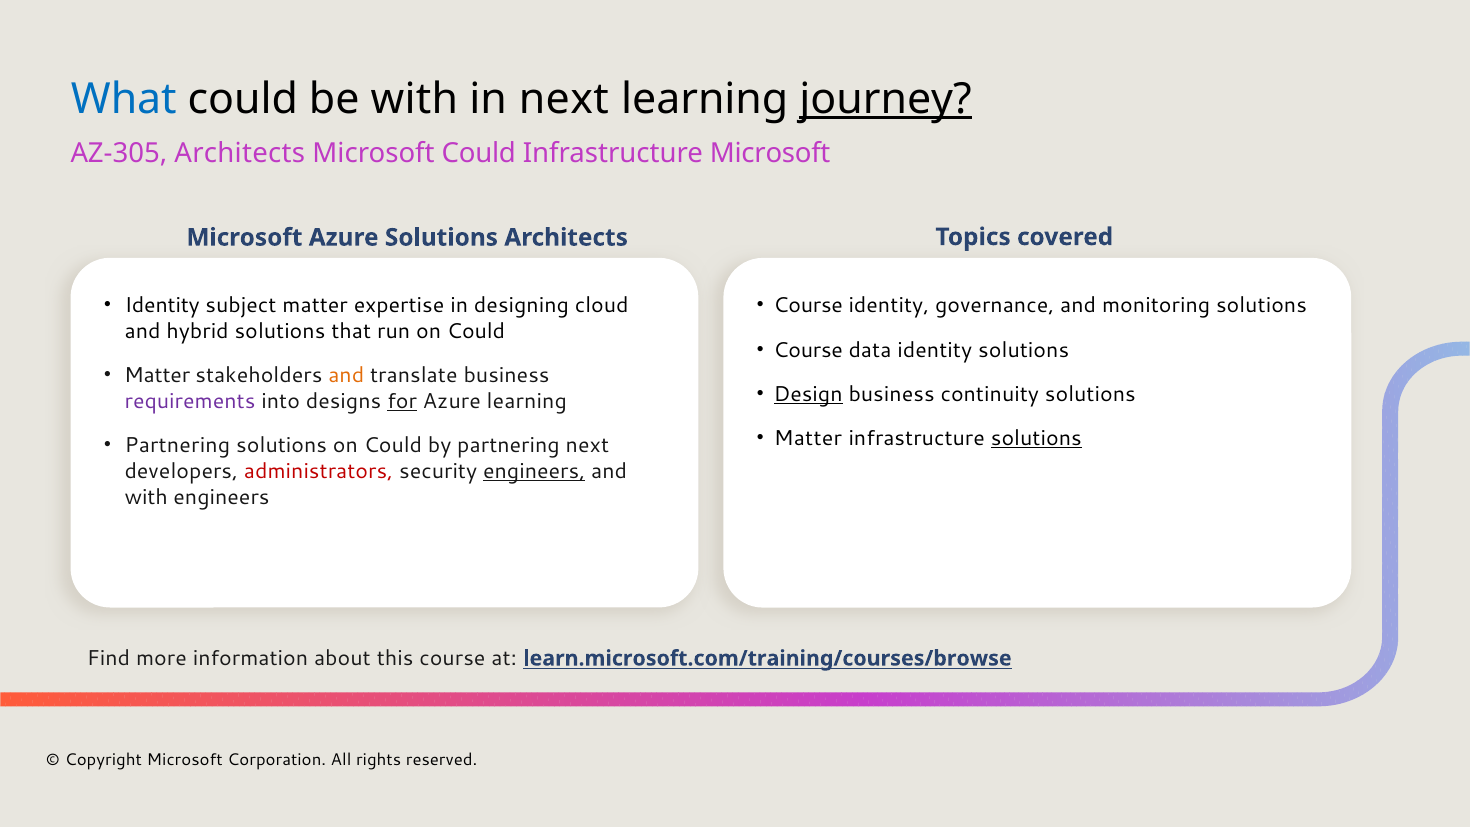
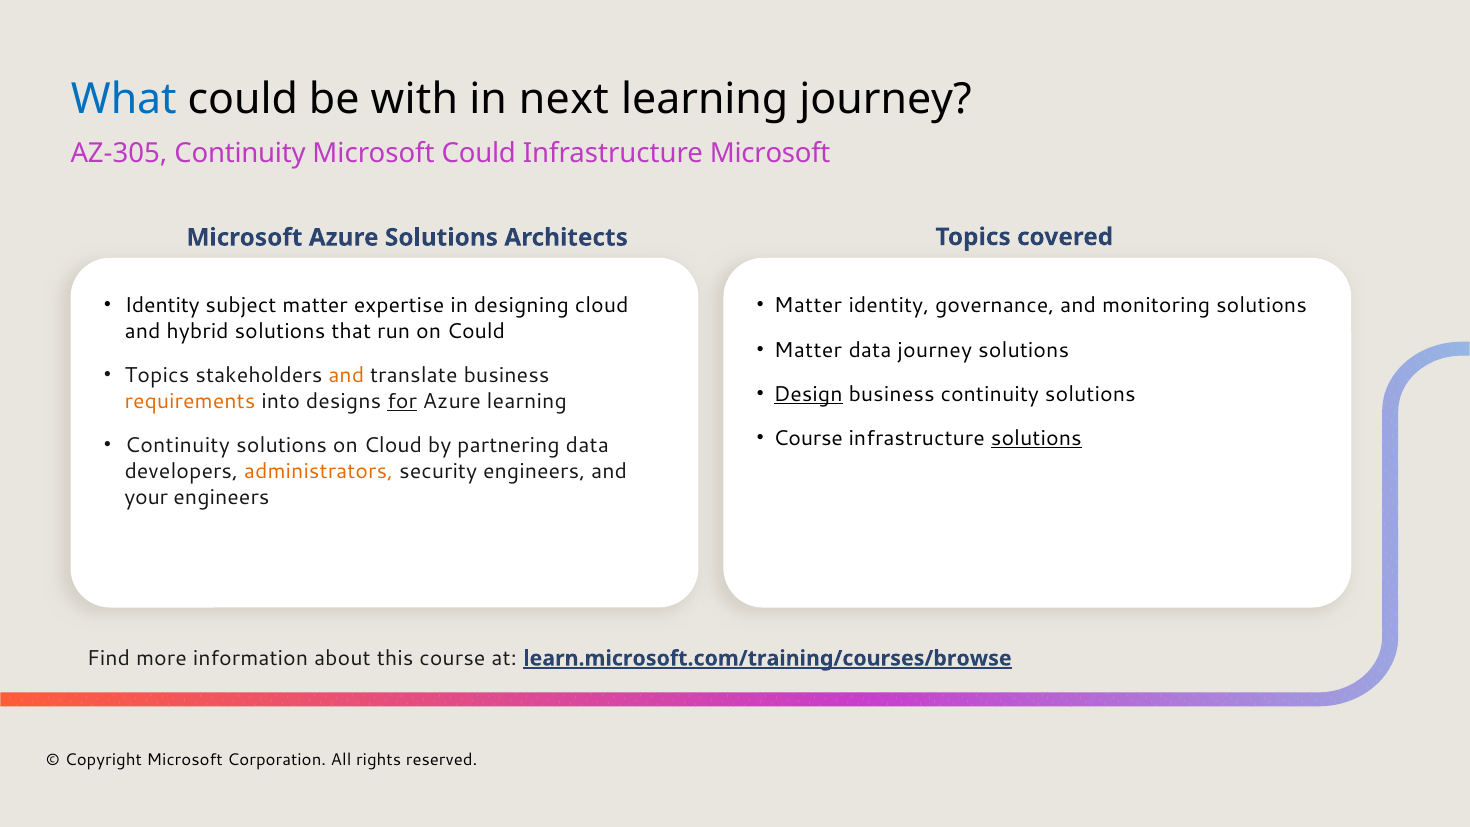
journey at (886, 99) underline: present -> none
AZ-305 Architects: Architects -> Continuity
Course at (808, 306): Course -> Matter
Course at (808, 350): Course -> Matter
data identity: identity -> journey
Matter at (157, 376): Matter -> Topics
requirements colour: purple -> orange
Matter at (808, 438): Matter -> Course
Partnering at (177, 445): Partnering -> Continuity
solutions on Could: Could -> Cloud
partnering next: next -> data
administrators colour: red -> orange
engineers at (534, 471) underline: present -> none
with at (146, 497): with -> your
learn.microsoft.com/training/courses/browse underline: none -> present
